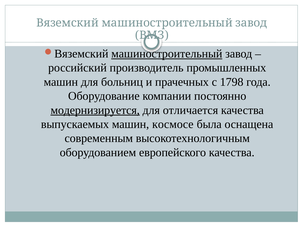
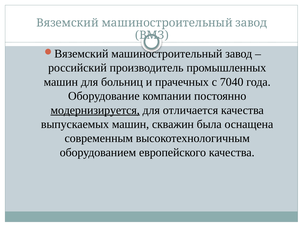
машиностроительный underline: present -> none
1798: 1798 -> 7040
космосе: космосе -> скважин
